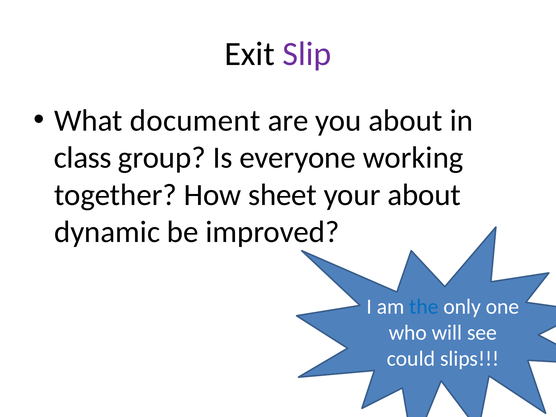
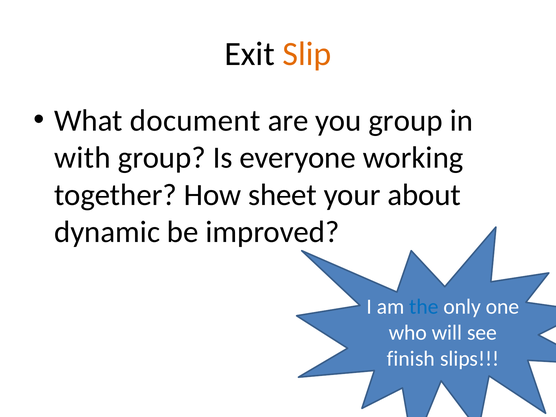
Slip colour: purple -> orange
you about: about -> group
class: class -> with
could: could -> finish
